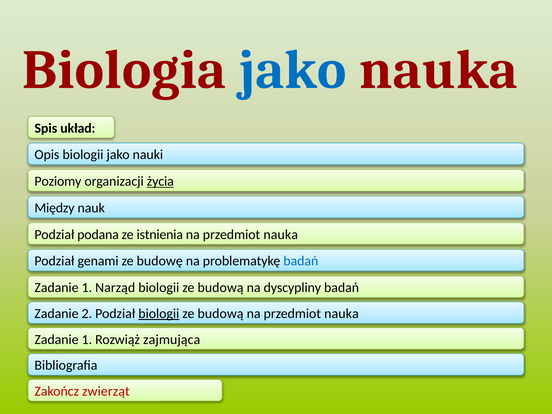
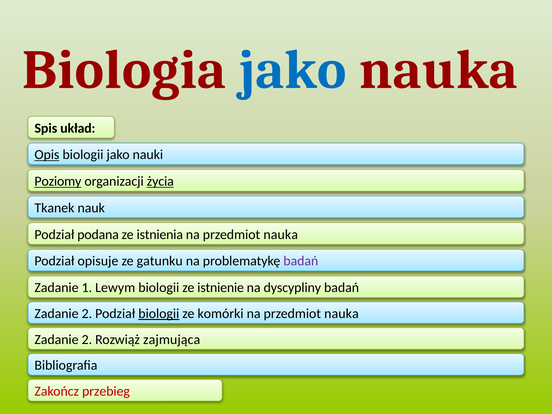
Opis underline: none -> present
Poziomy underline: none -> present
Między: Między -> Tkanek
genami: genami -> opisuje
budowę: budowę -> gatunku
badań at (301, 261) colour: blue -> purple
Narząd: Narząd -> Lewym
budową at (221, 288): budową -> istnienie
budową at (221, 314): budową -> komórki
1 at (87, 339): 1 -> 2
zwierząt: zwierząt -> przebieg
